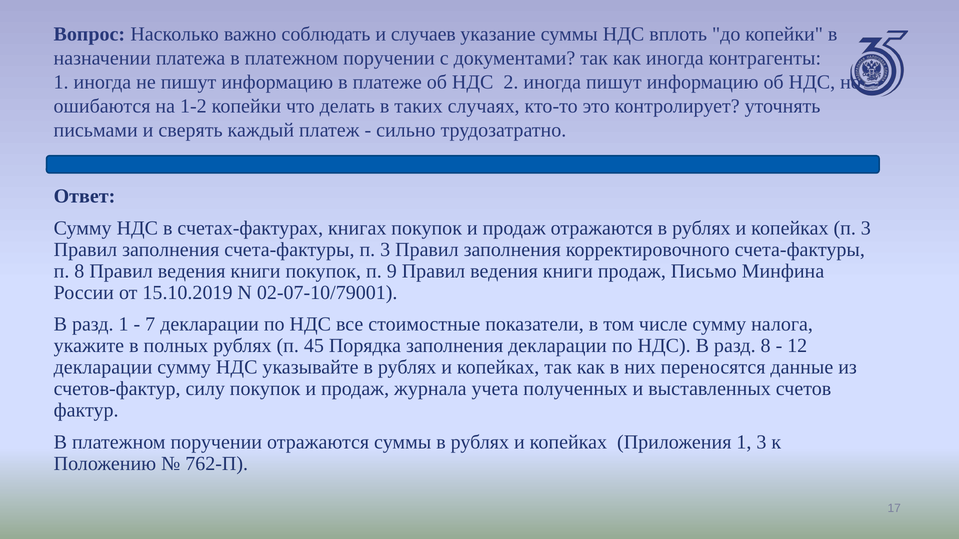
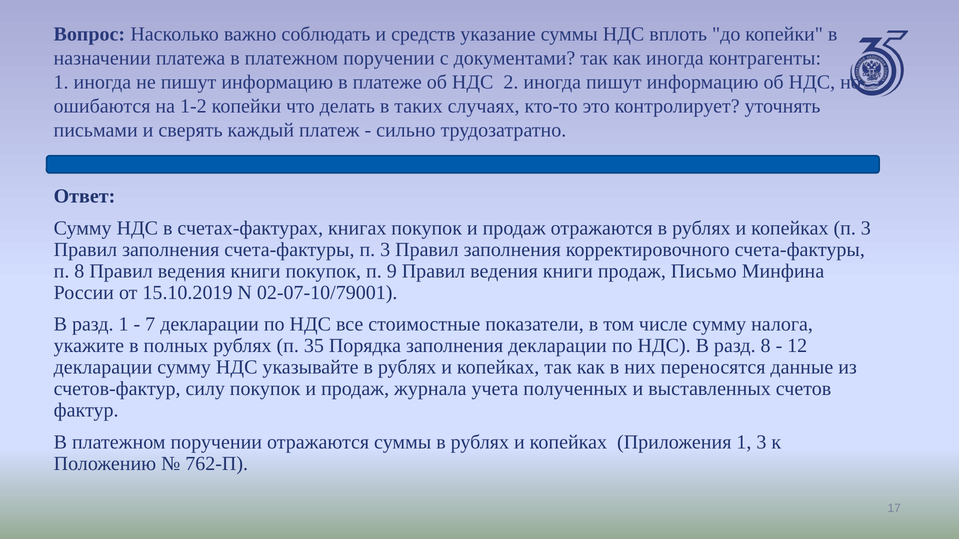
случаев: случаев -> средств
45: 45 -> 35
